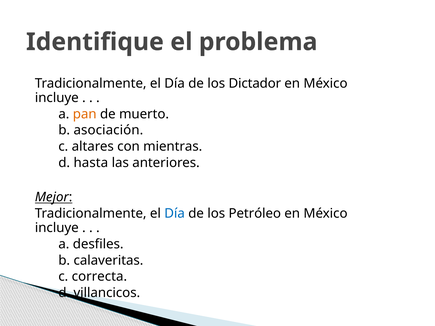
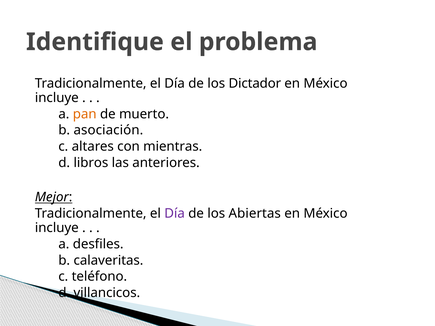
hasta: hasta -> libros
Día at (175, 214) colour: blue -> purple
Petróleo: Petróleo -> Abiertas
correcta: correcta -> teléfono
